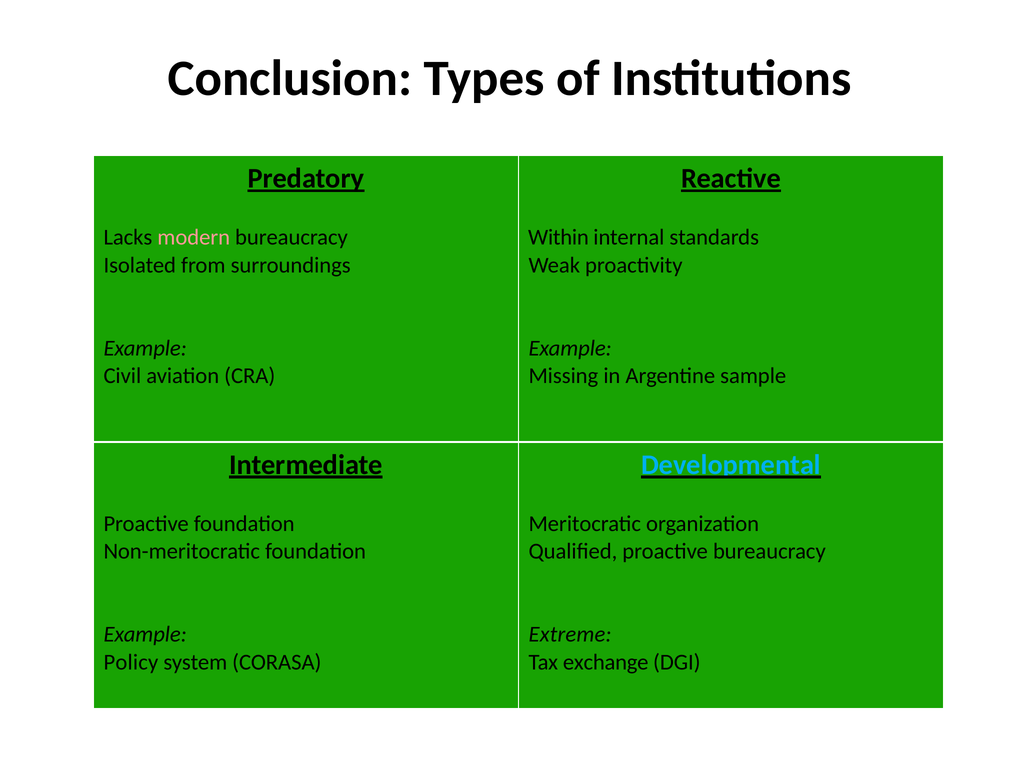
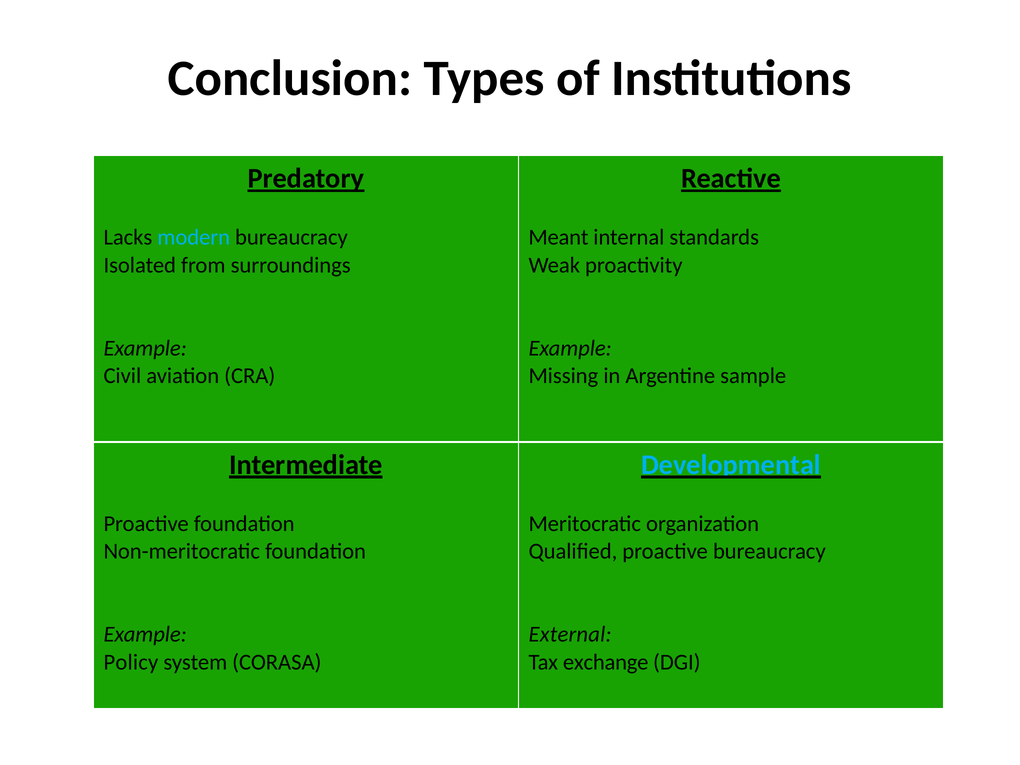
modern colour: pink -> light blue
Within: Within -> Meant
Extreme: Extreme -> External
